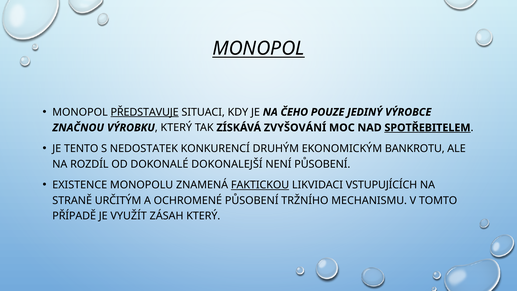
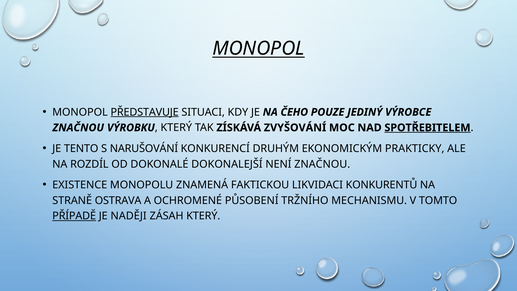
NEDOSTATEK: NEDOSTATEK -> NARUŠOVÁNÍ
BANKROTU: BANKROTU -> PRAKTICKY
NENÍ PŮSOBENÍ: PŮSOBENÍ -> ZNAČNOU
FAKTICKOU underline: present -> none
VSTUPUJÍCÍCH: VSTUPUJÍCÍCH -> KONKURENTŮ
URČITÝM: URČITÝM -> OSTRAVA
PŘÍPADĚ underline: none -> present
VYUŽÍT: VYUŽÍT -> NADĚJI
